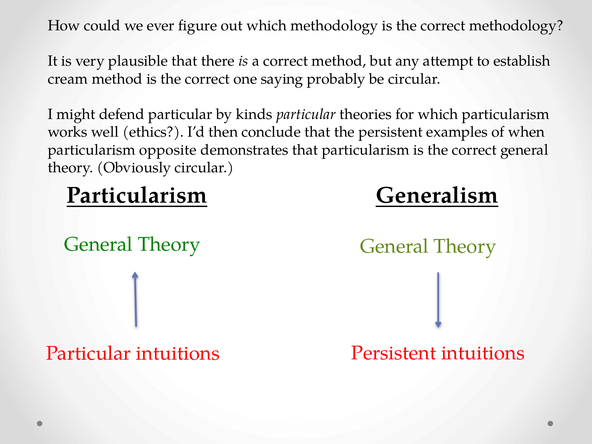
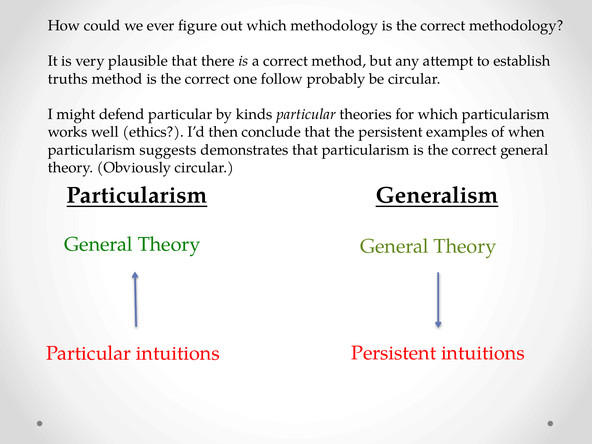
cream: cream -> truths
saying: saying -> follow
opposite: opposite -> suggests
